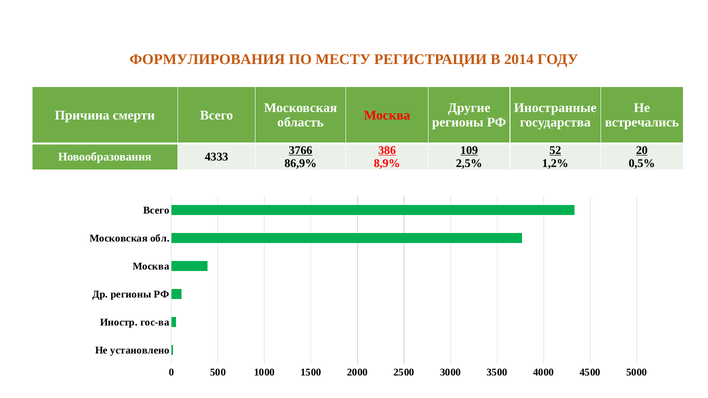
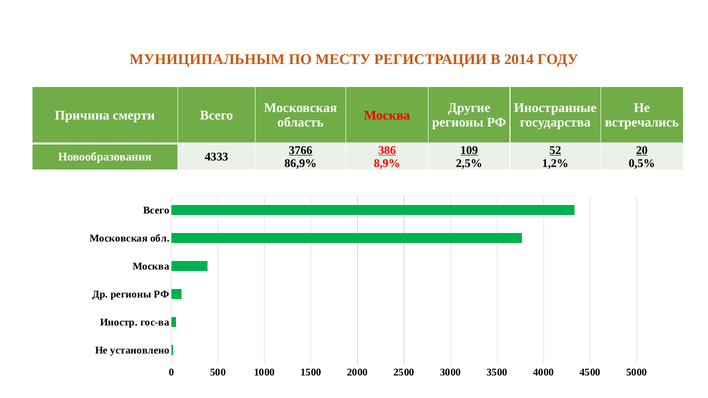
ФОРМУЛИРОВАНИЯ: ФОРМУЛИРОВАНИЯ -> МУНИЦИПАЛЬНЫМ
